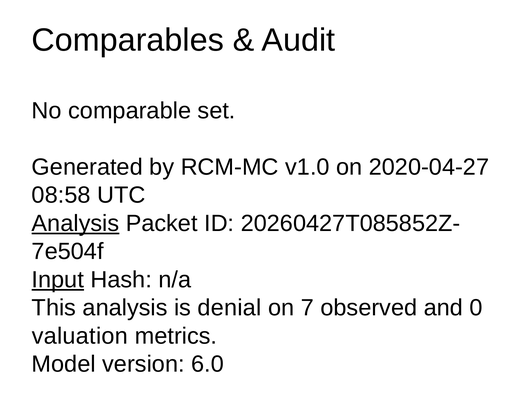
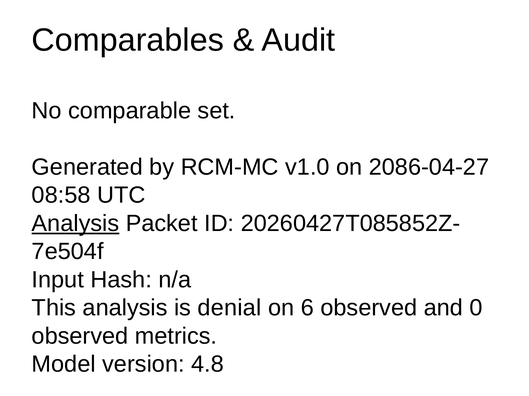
2020-04-27: 2020-04-27 -> 2086-04-27
Input underline: present -> none
7: 7 -> 6
valuation at (80, 337): valuation -> observed
6.0: 6.0 -> 4.8
